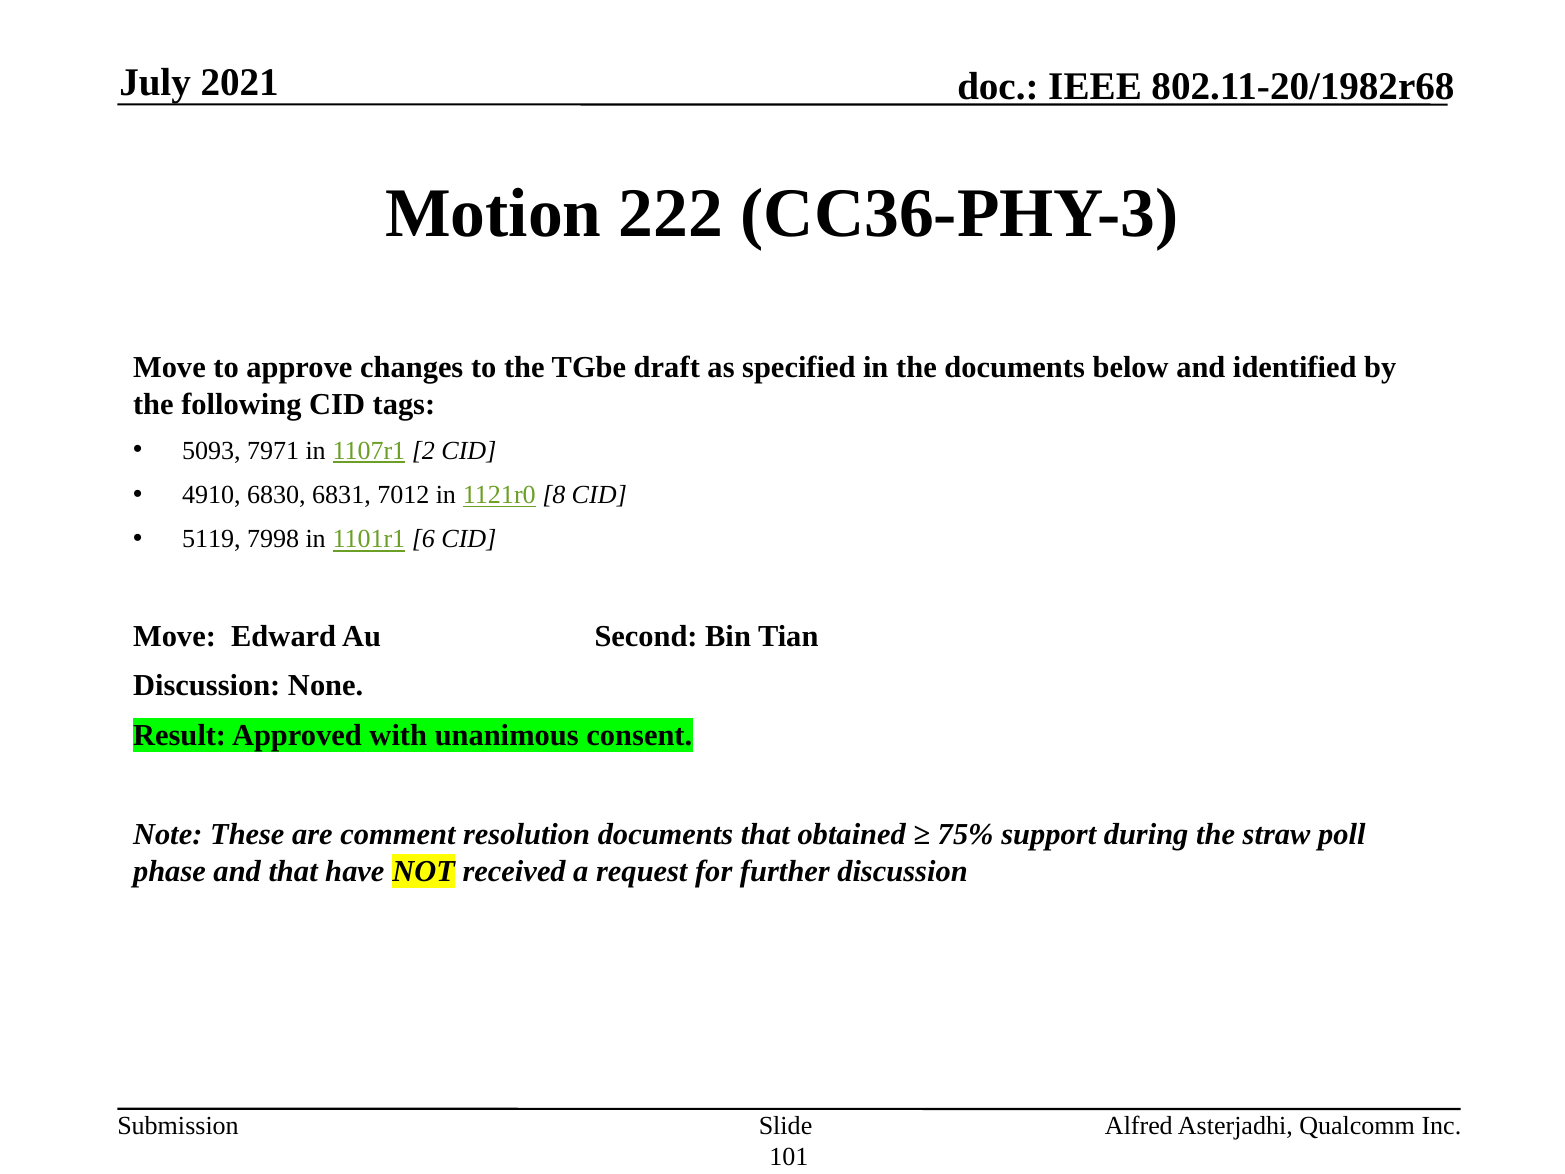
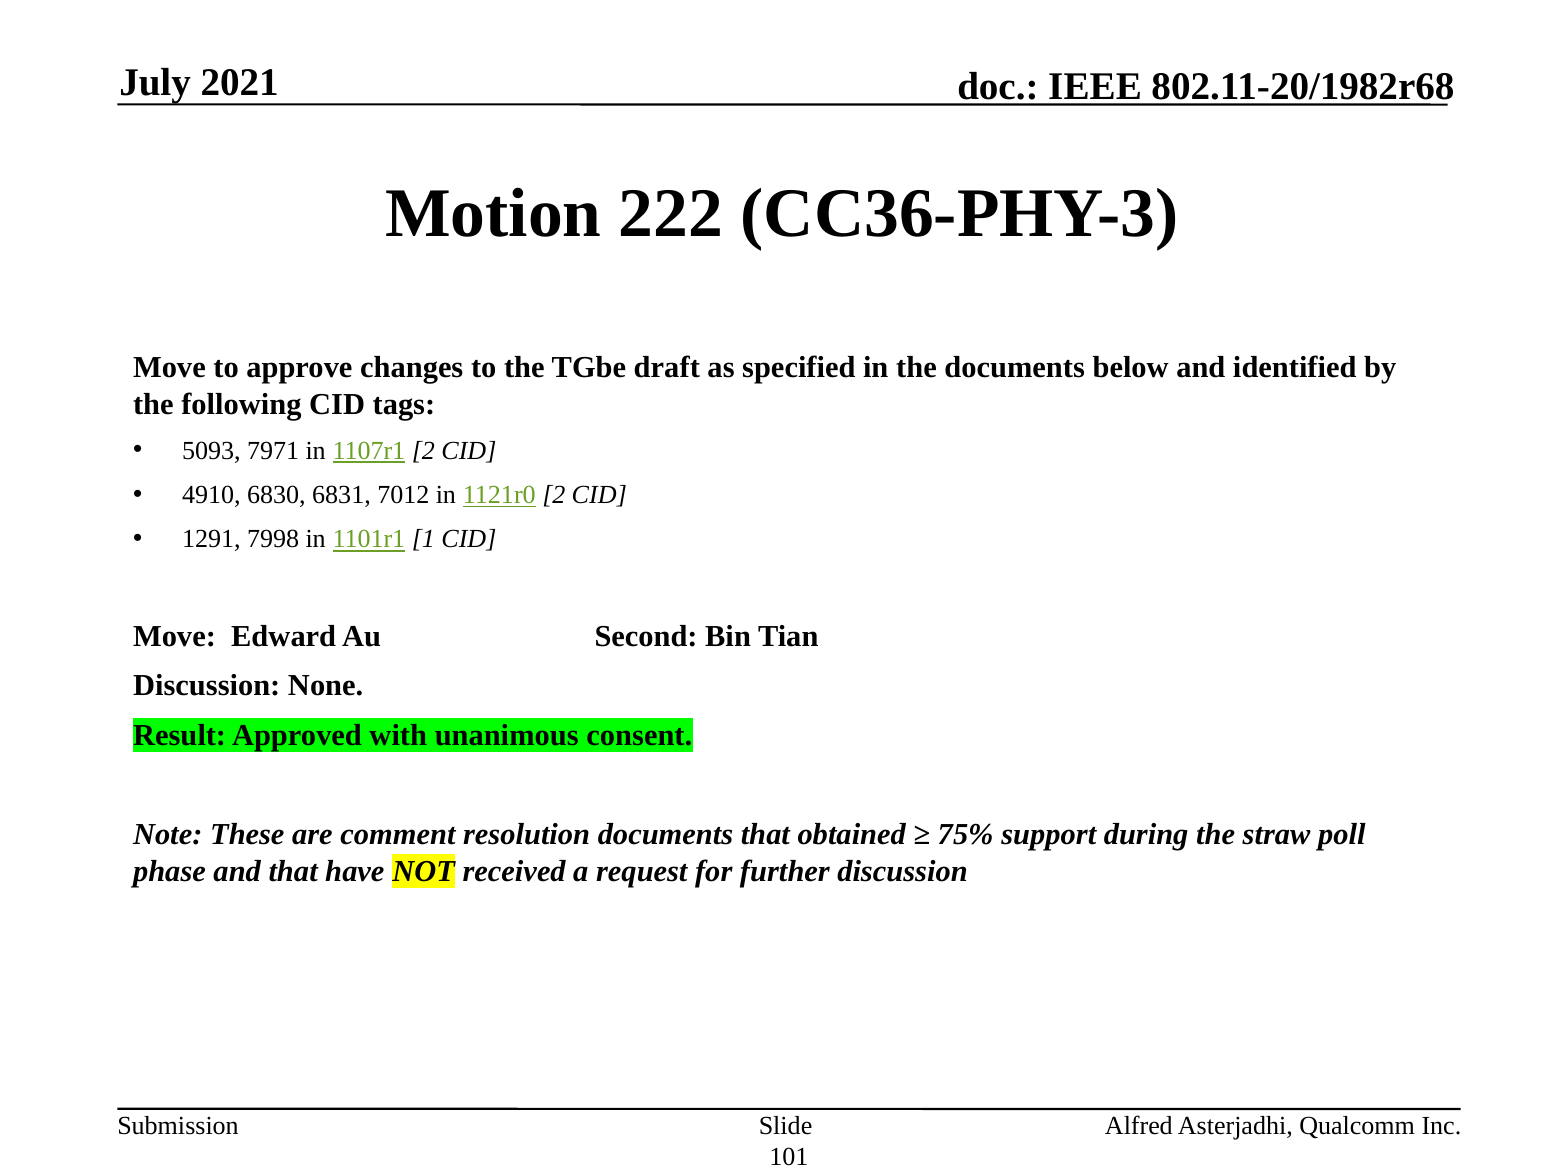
1121r0 8: 8 -> 2
5119: 5119 -> 1291
6: 6 -> 1
